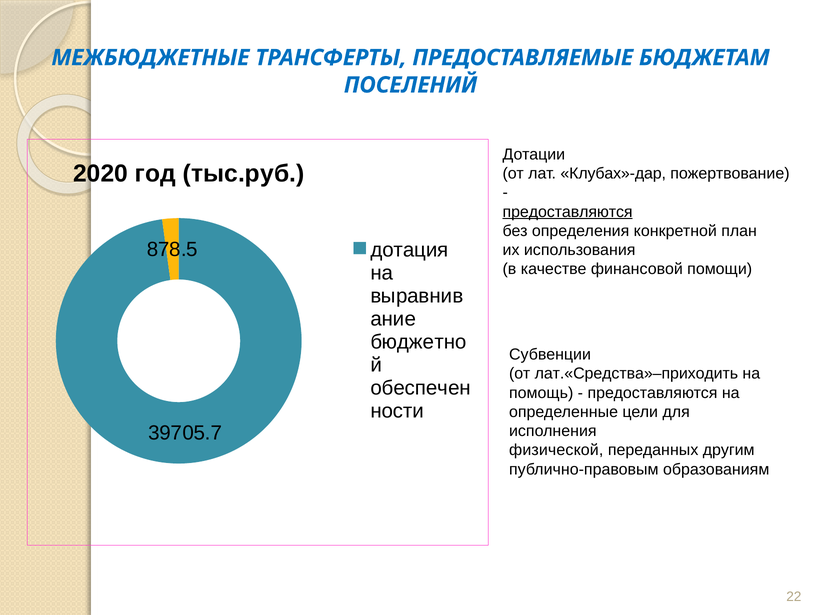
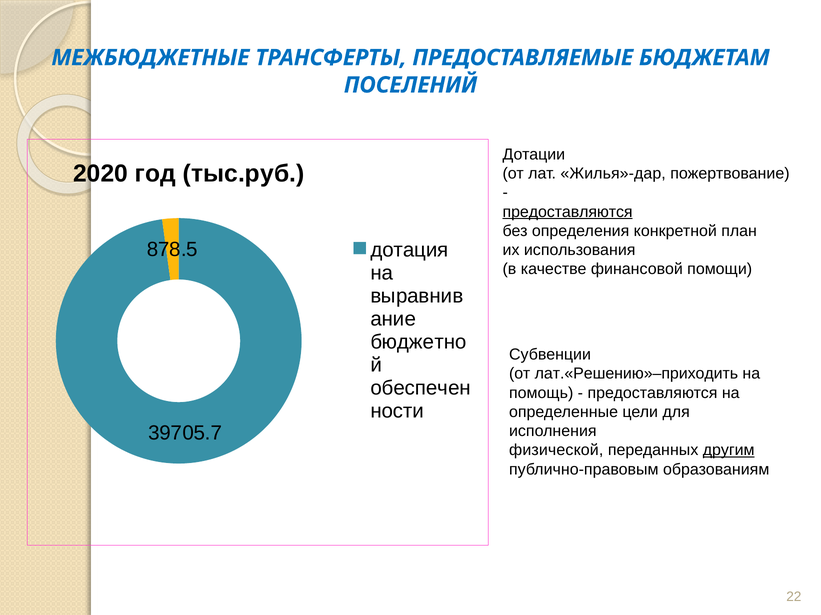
Клубах»-дар: Клубах»-дар -> Жилья»-дар
лат.«Средства»–приходить: лат.«Средства»–приходить -> лат.«Решению»–приходить
другим underline: none -> present
